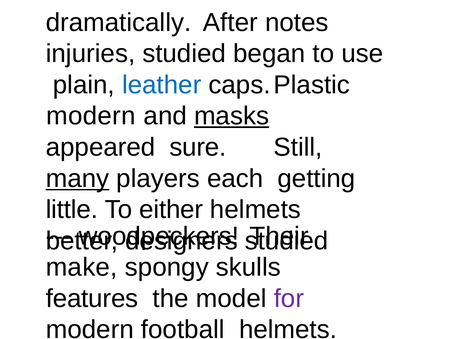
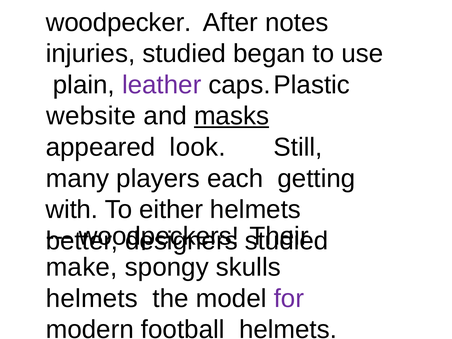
dramatically: dramatically -> woodpecker
leather colour: blue -> purple
modern at (91, 116): modern -> website
sure: sure -> look
many underline: present -> none
little: little -> with
features at (92, 299): features -> helmets
